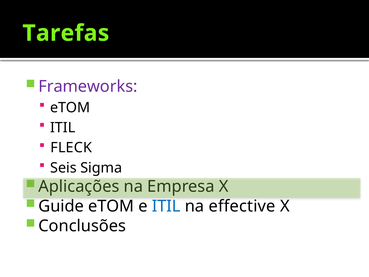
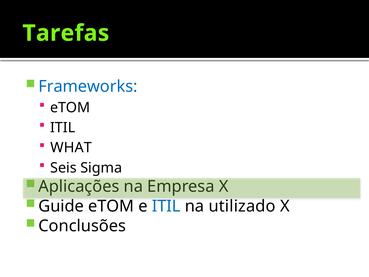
Frameworks colour: purple -> blue
FLECK: FLECK -> WHAT
effective: effective -> utilizado
